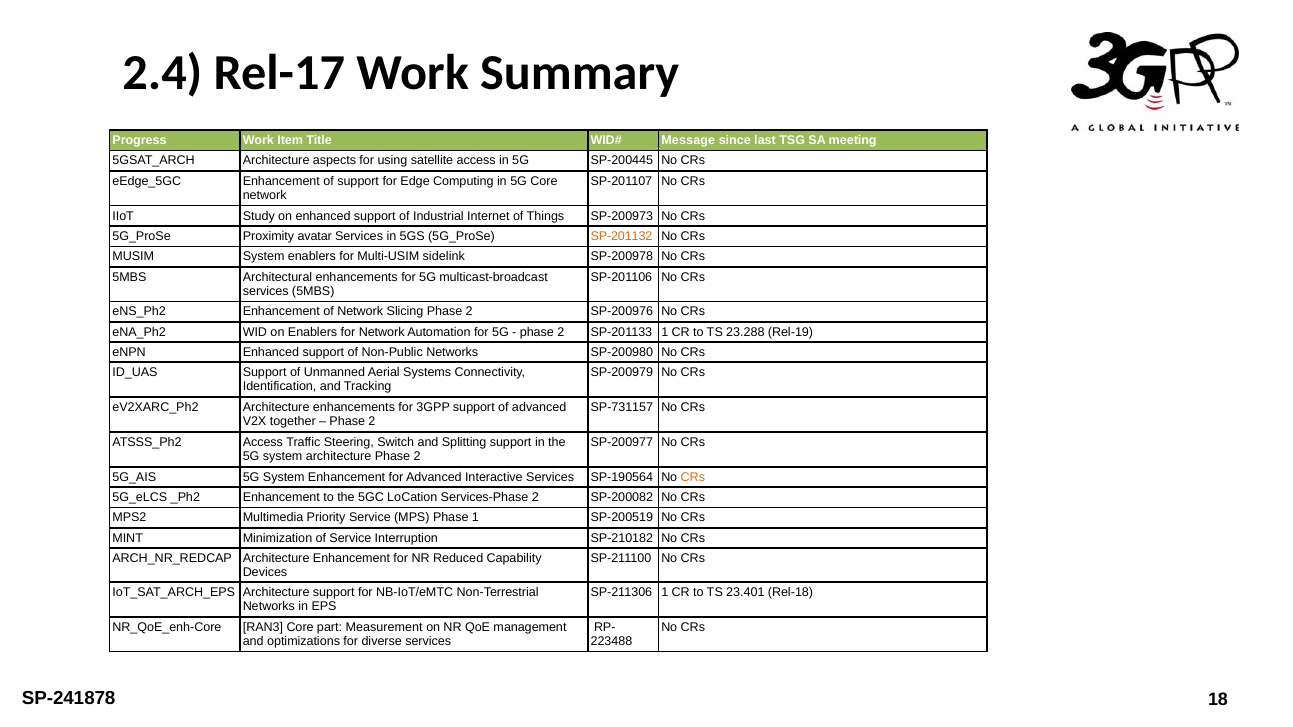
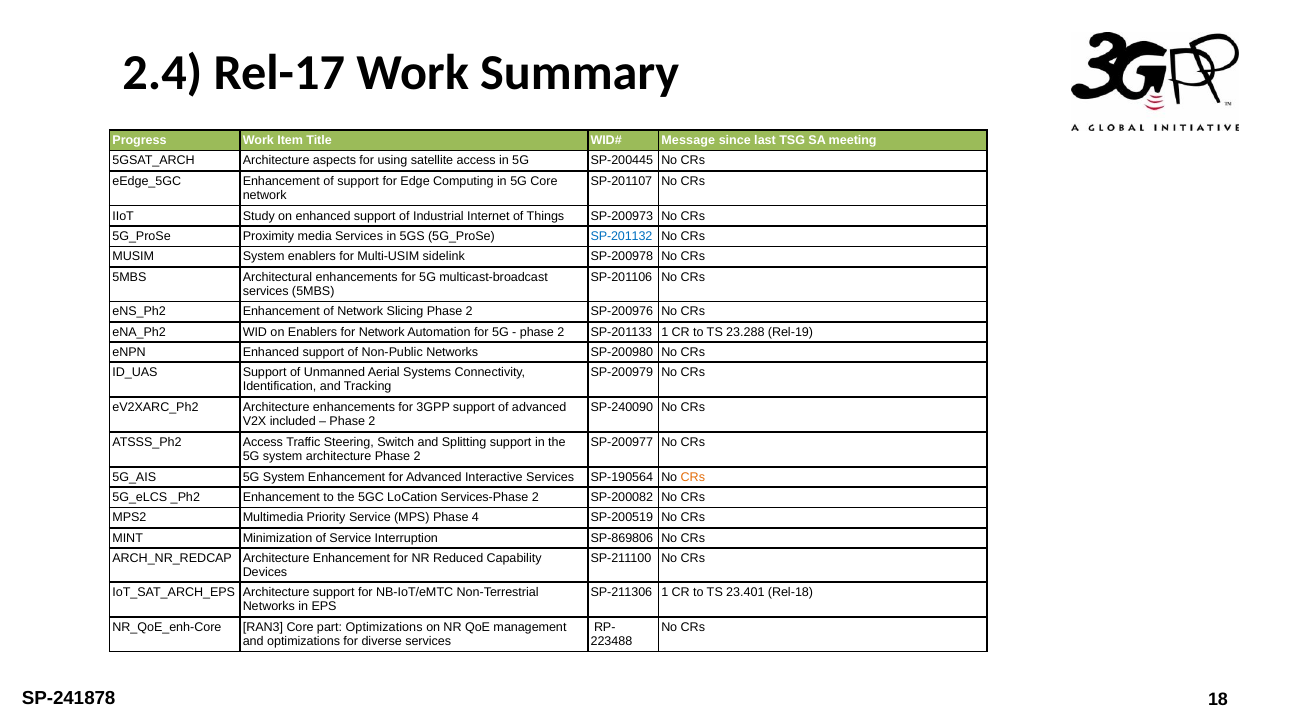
avatar: avatar -> media
SP-201132 colour: orange -> blue
SP-731157: SP-731157 -> SP-240090
together: together -> included
Phase 1: 1 -> 4
SP-210182: SP-210182 -> SP-869806
part Measurement: Measurement -> Optimizations
